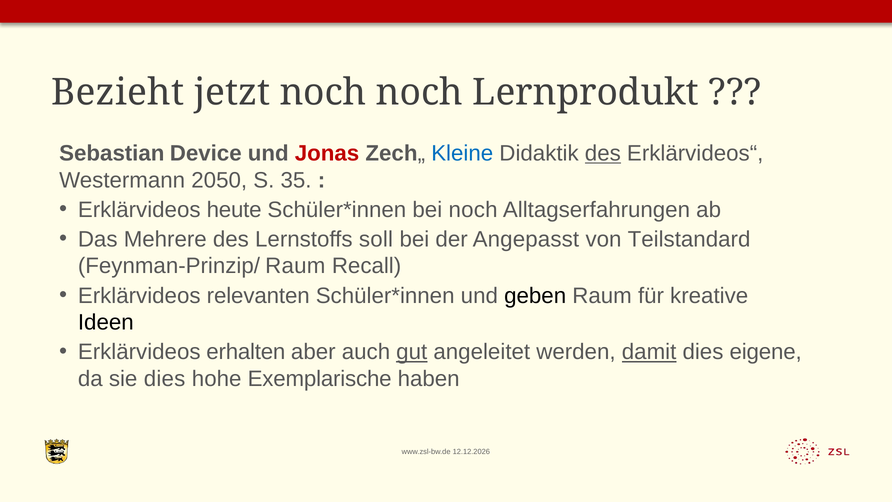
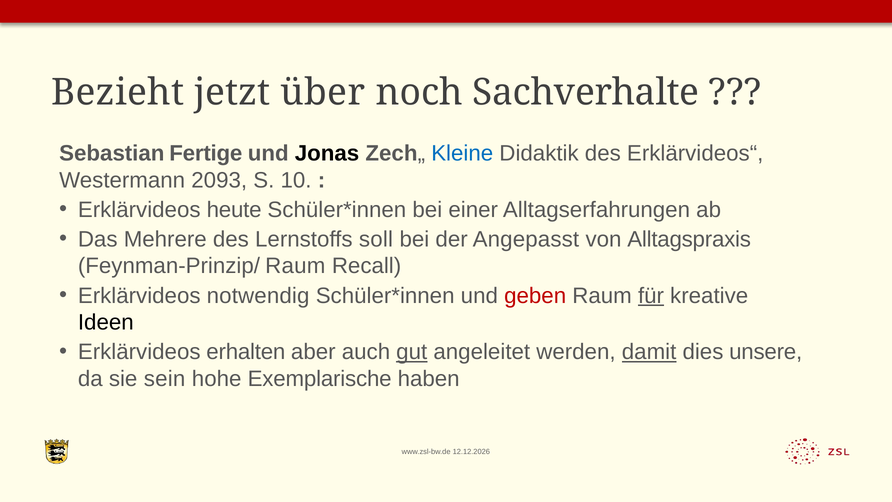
jetzt noch: noch -> über
Lernprodukt: Lernprodukt -> Sachverhalte
Device: Device -> Fertige
Jonas colour: red -> black
des at (603, 153) underline: present -> none
2050: 2050 -> 2093
35: 35 -> 10
bei noch: noch -> einer
Teilstandard: Teilstandard -> Alltagspraxis
relevanten: relevanten -> notwendig
geben colour: black -> red
für underline: none -> present
eigene: eigene -> unsere
sie dies: dies -> sein
